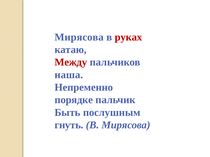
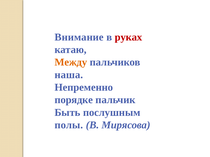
Мирясова at (79, 37): Мирясова -> Внимание
Между colour: red -> orange
гнуть: гнуть -> полы
